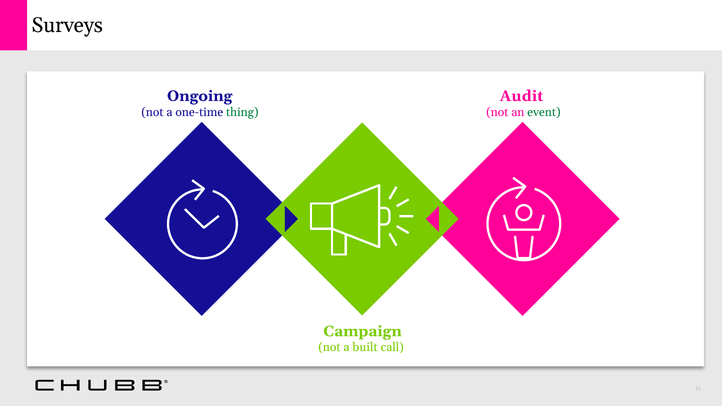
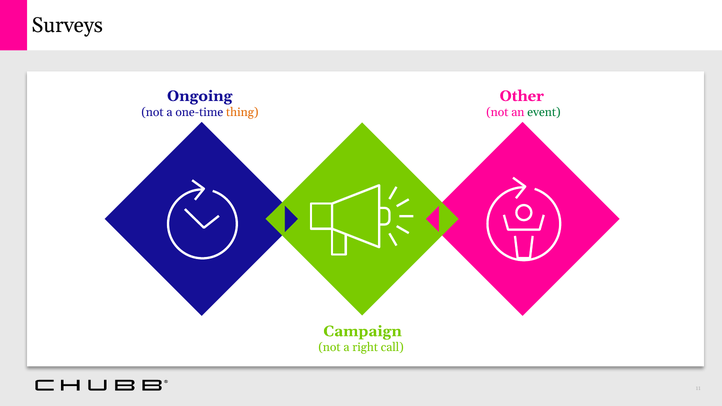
Audit: Audit -> Other
thing colour: green -> orange
built: built -> right
